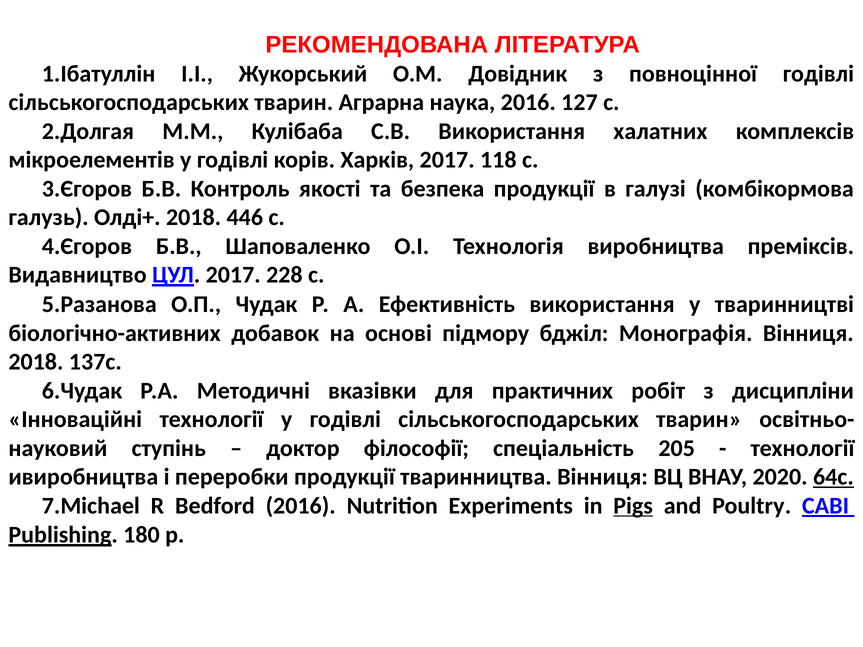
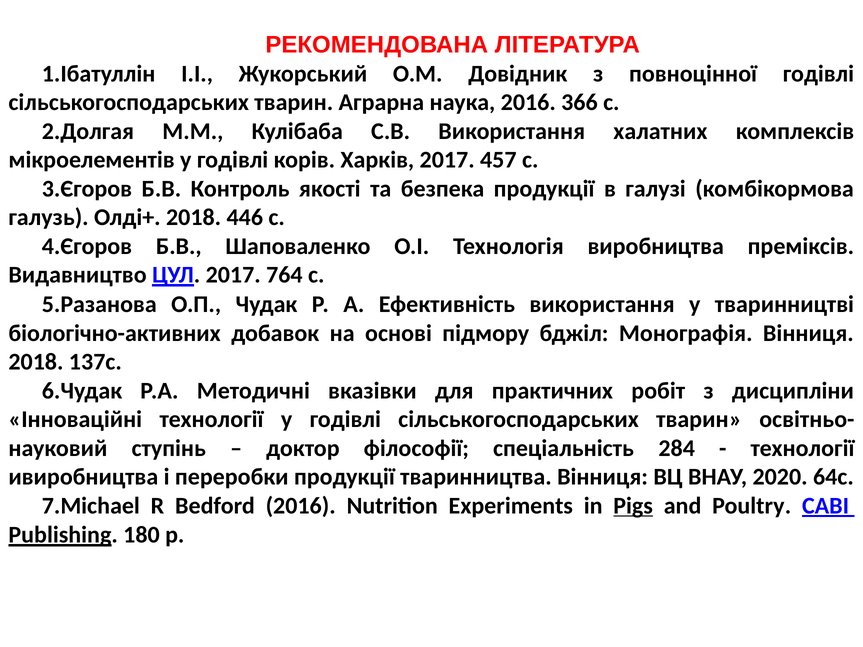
127: 127 -> 366
118: 118 -> 457
228: 228 -> 764
205: 205 -> 284
64с underline: present -> none
